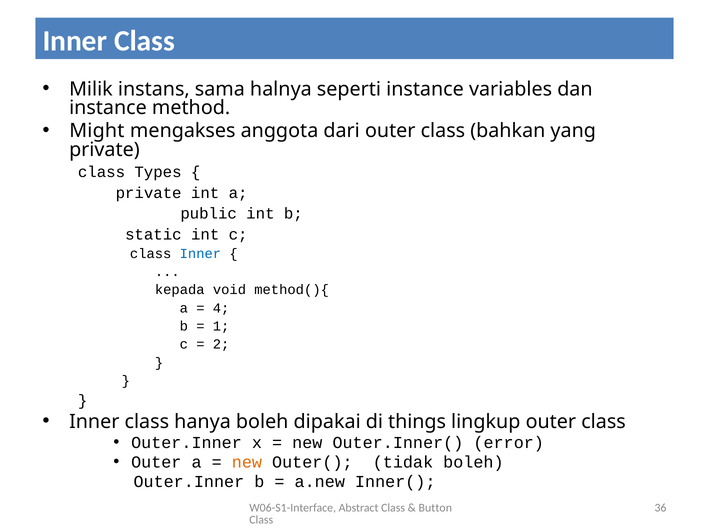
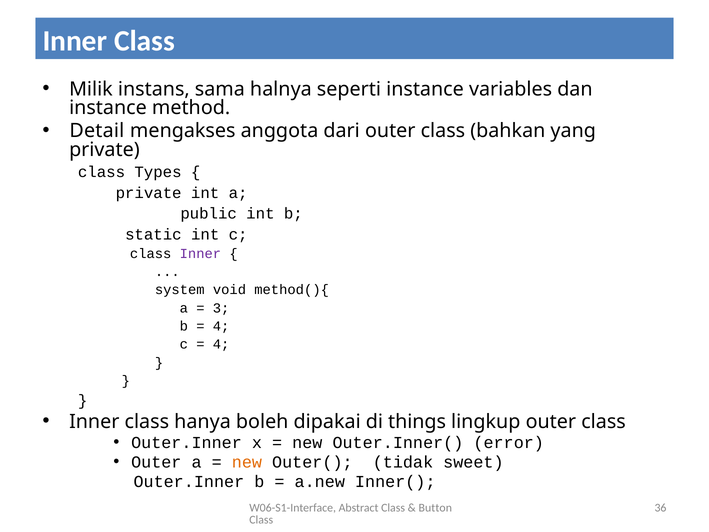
Might: Might -> Detail
Inner at (200, 253) colour: blue -> purple
kepada: kepada -> system
4: 4 -> 3
1 at (221, 326): 1 -> 4
2 at (221, 344): 2 -> 4
tidak boleh: boleh -> sweet
